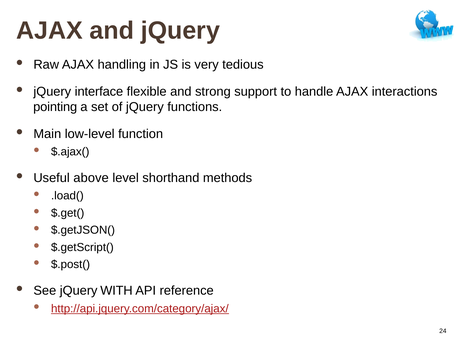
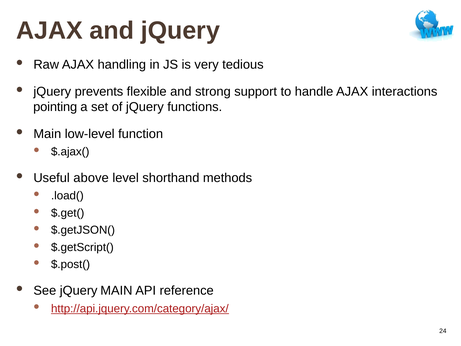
interface: interface -> prevents
jQuery WITH: WITH -> MAIN
